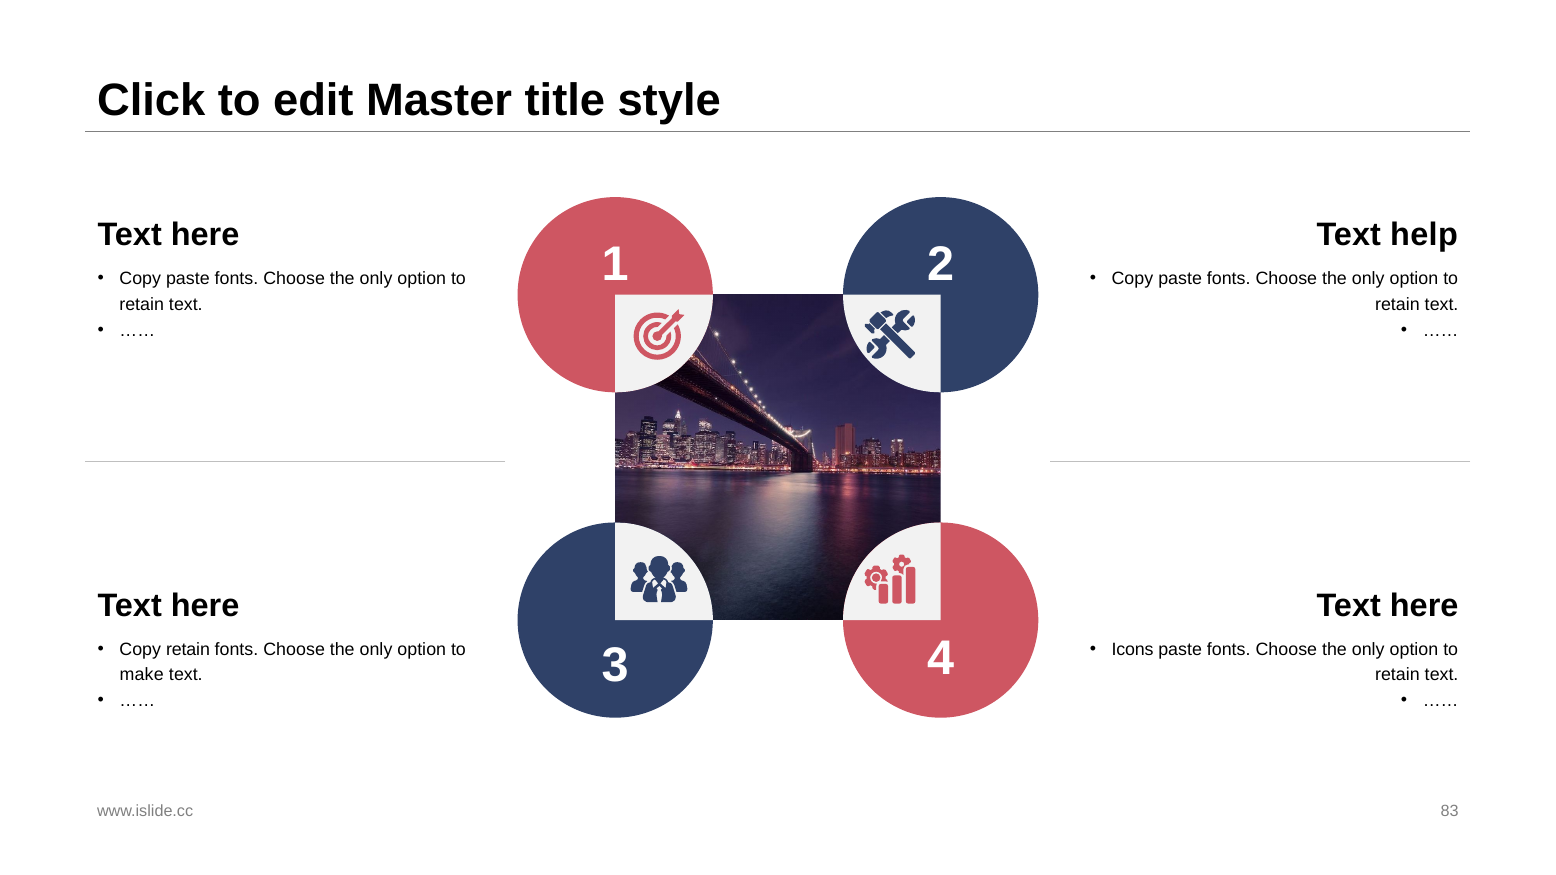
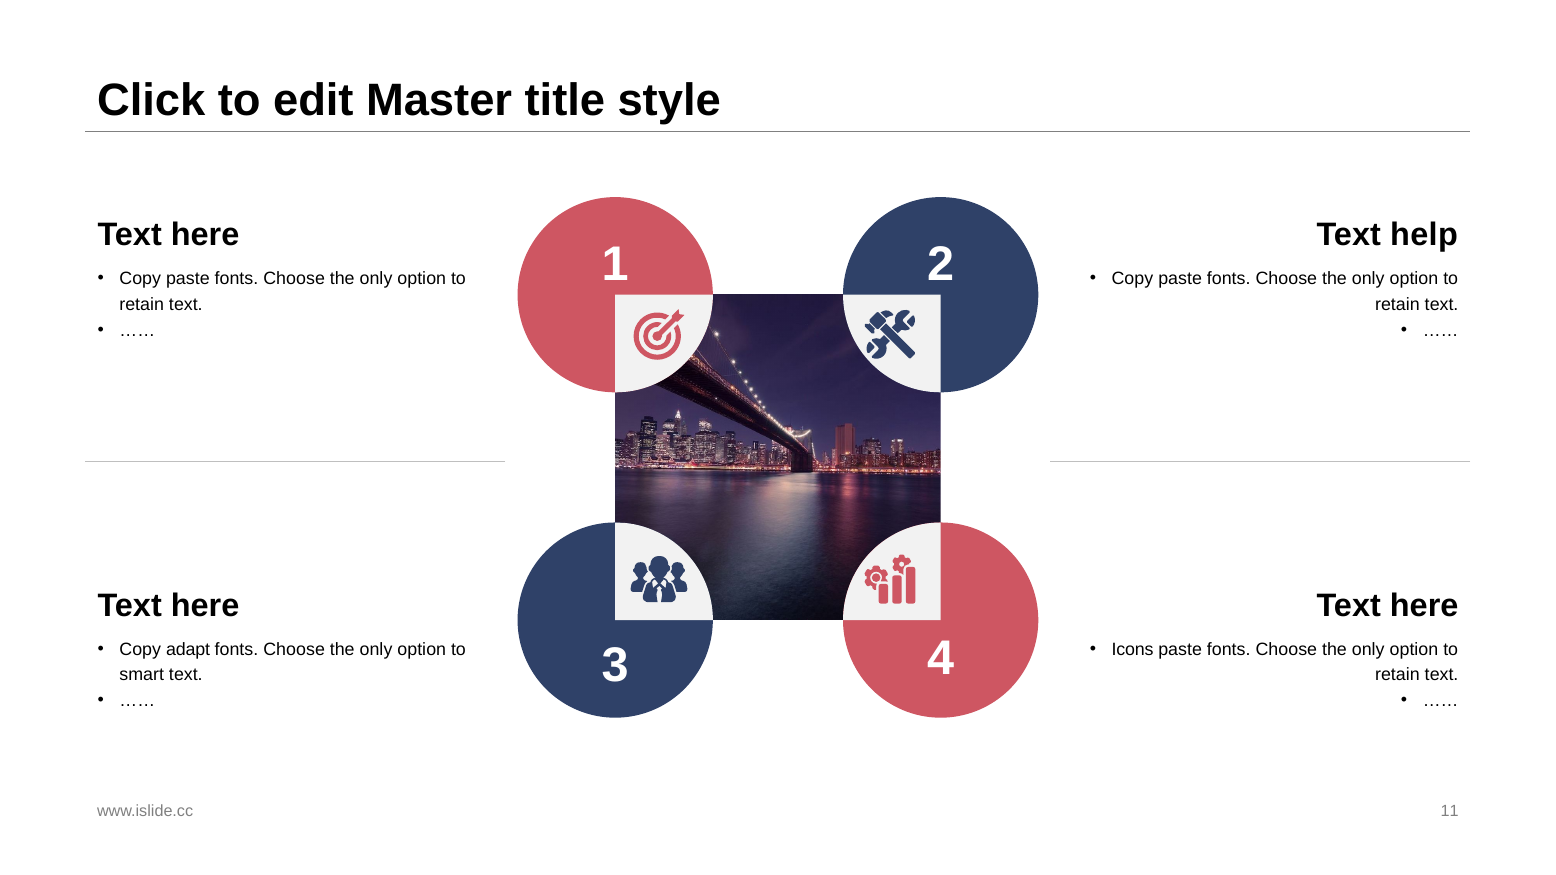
Copy retain: retain -> adapt
make: make -> smart
83: 83 -> 11
